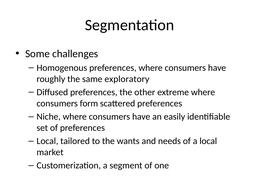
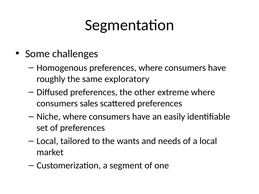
form: form -> sales
